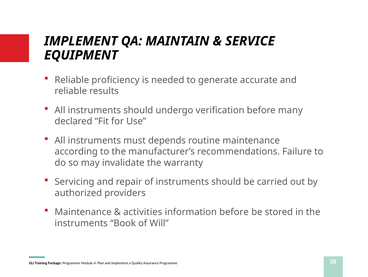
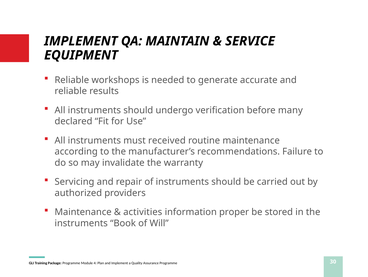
proficiency: proficiency -> workshops
depends: depends -> received
information before: before -> proper
